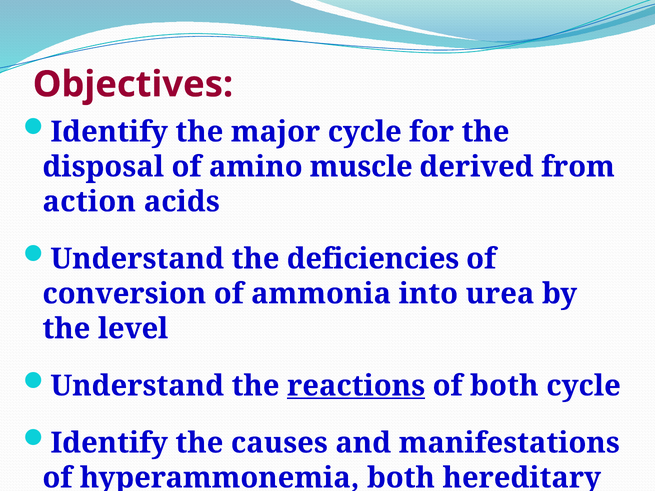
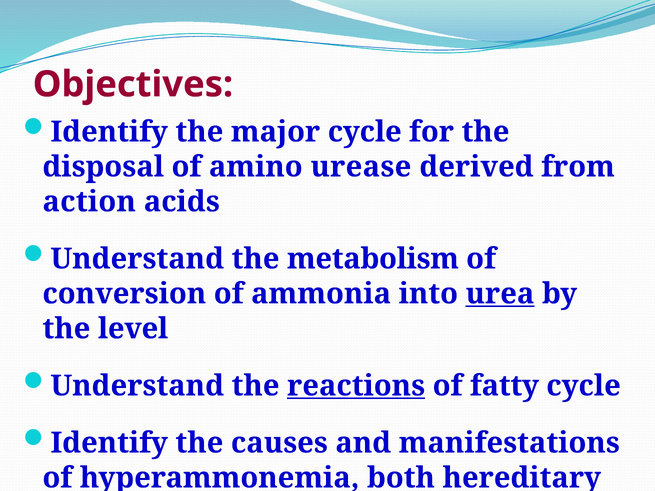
muscle: muscle -> urease
deficiencies: deficiencies -> metabolism
urea underline: none -> present
of both: both -> fatty
